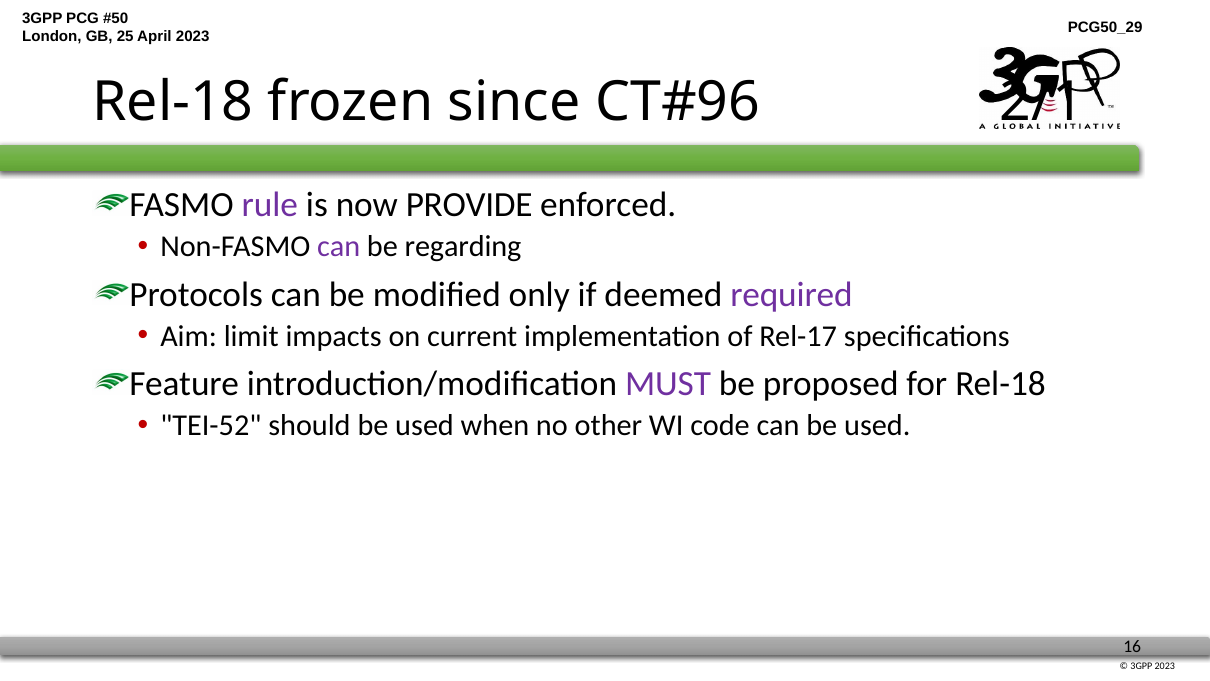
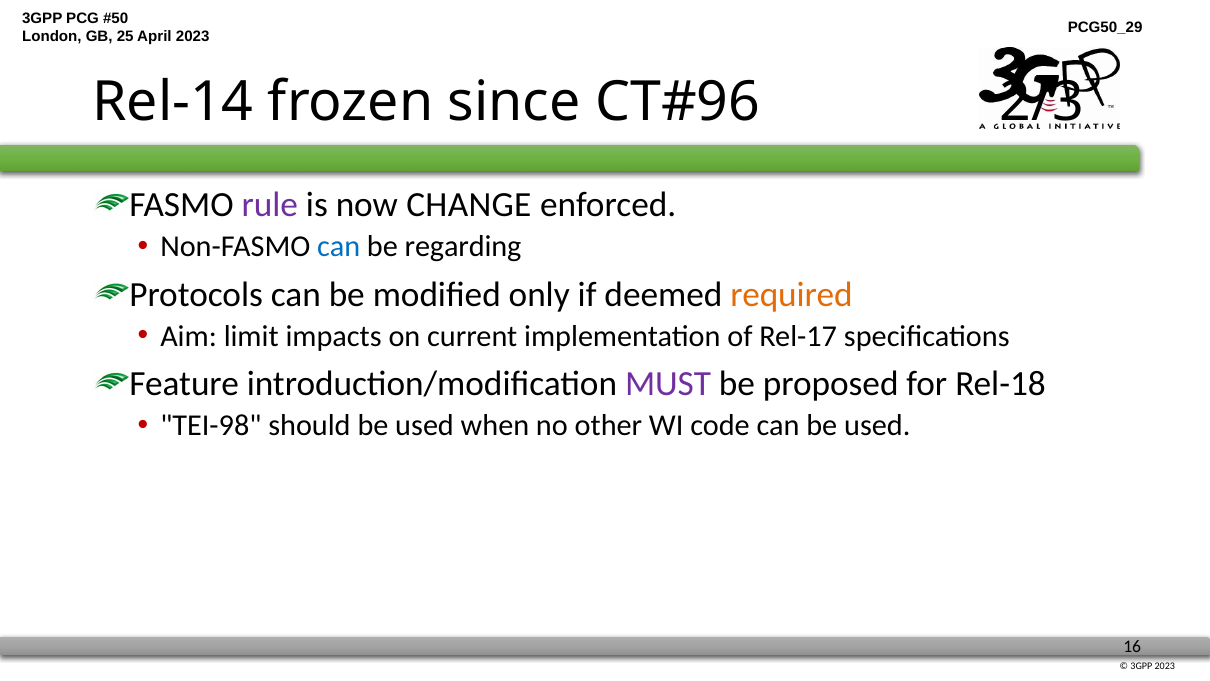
Rel-18 at (173, 102): Rel-18 -> Rel-14
2/1: 2/1 -> 2/3
PROVIDE: PROVIDE -> CHANGE
can at (339, 246) colour: purple -> blue
required colour: purple -> orange
TEI-52: TEI-52 -> TEI-98
